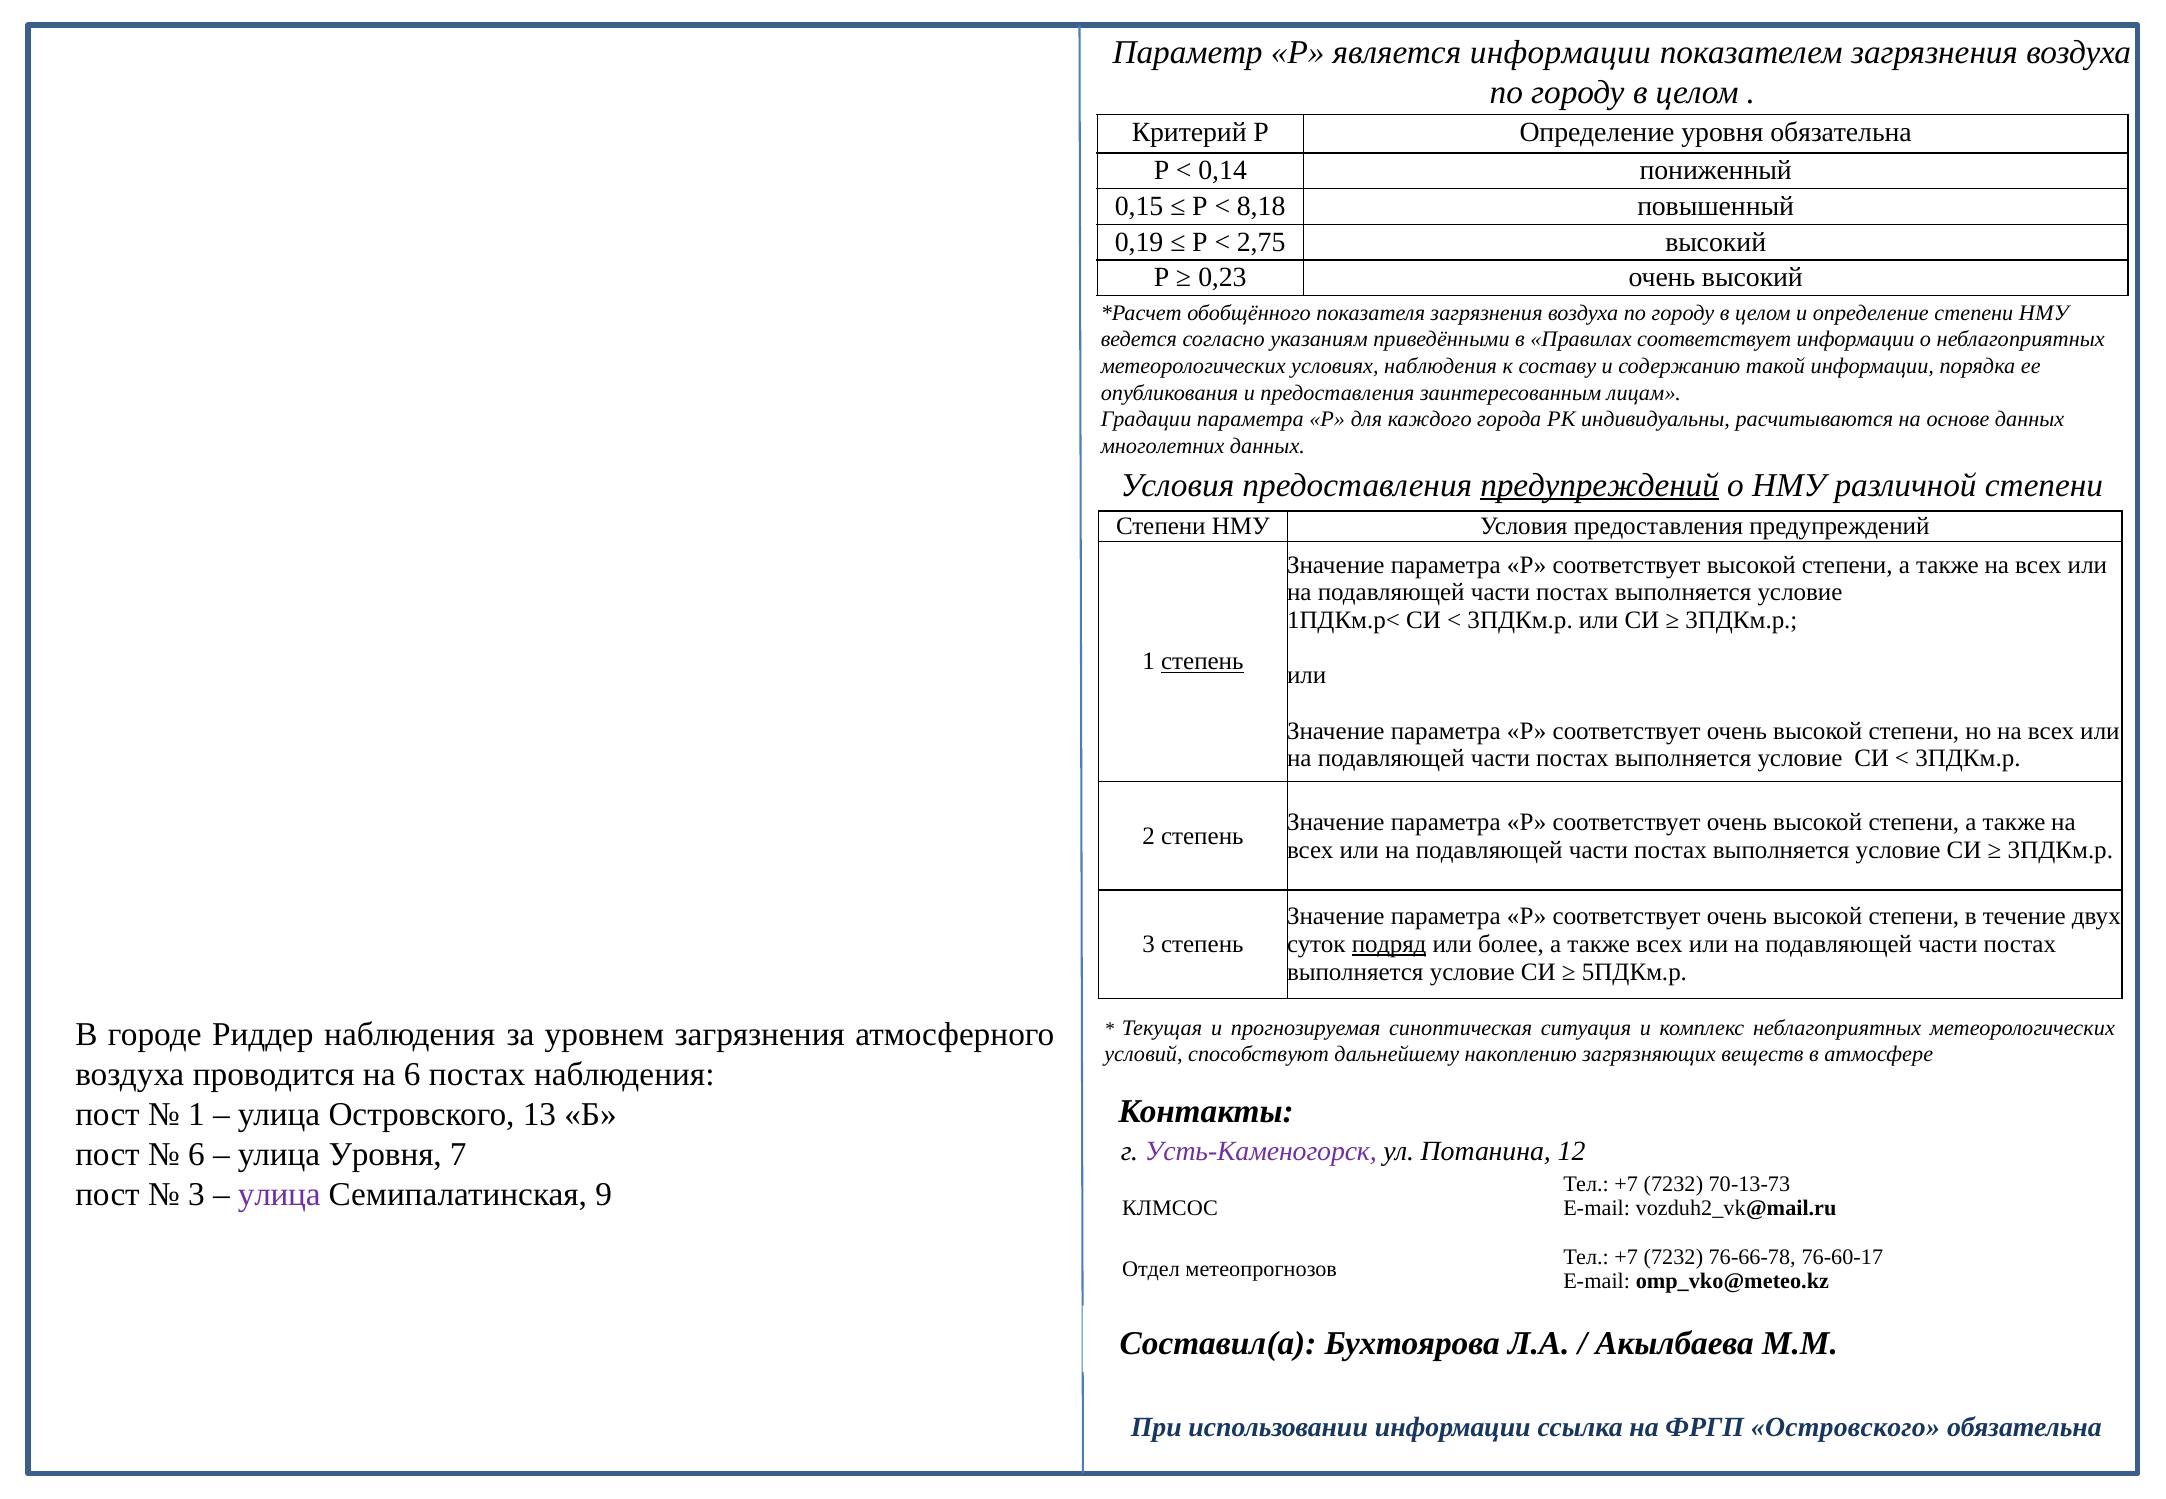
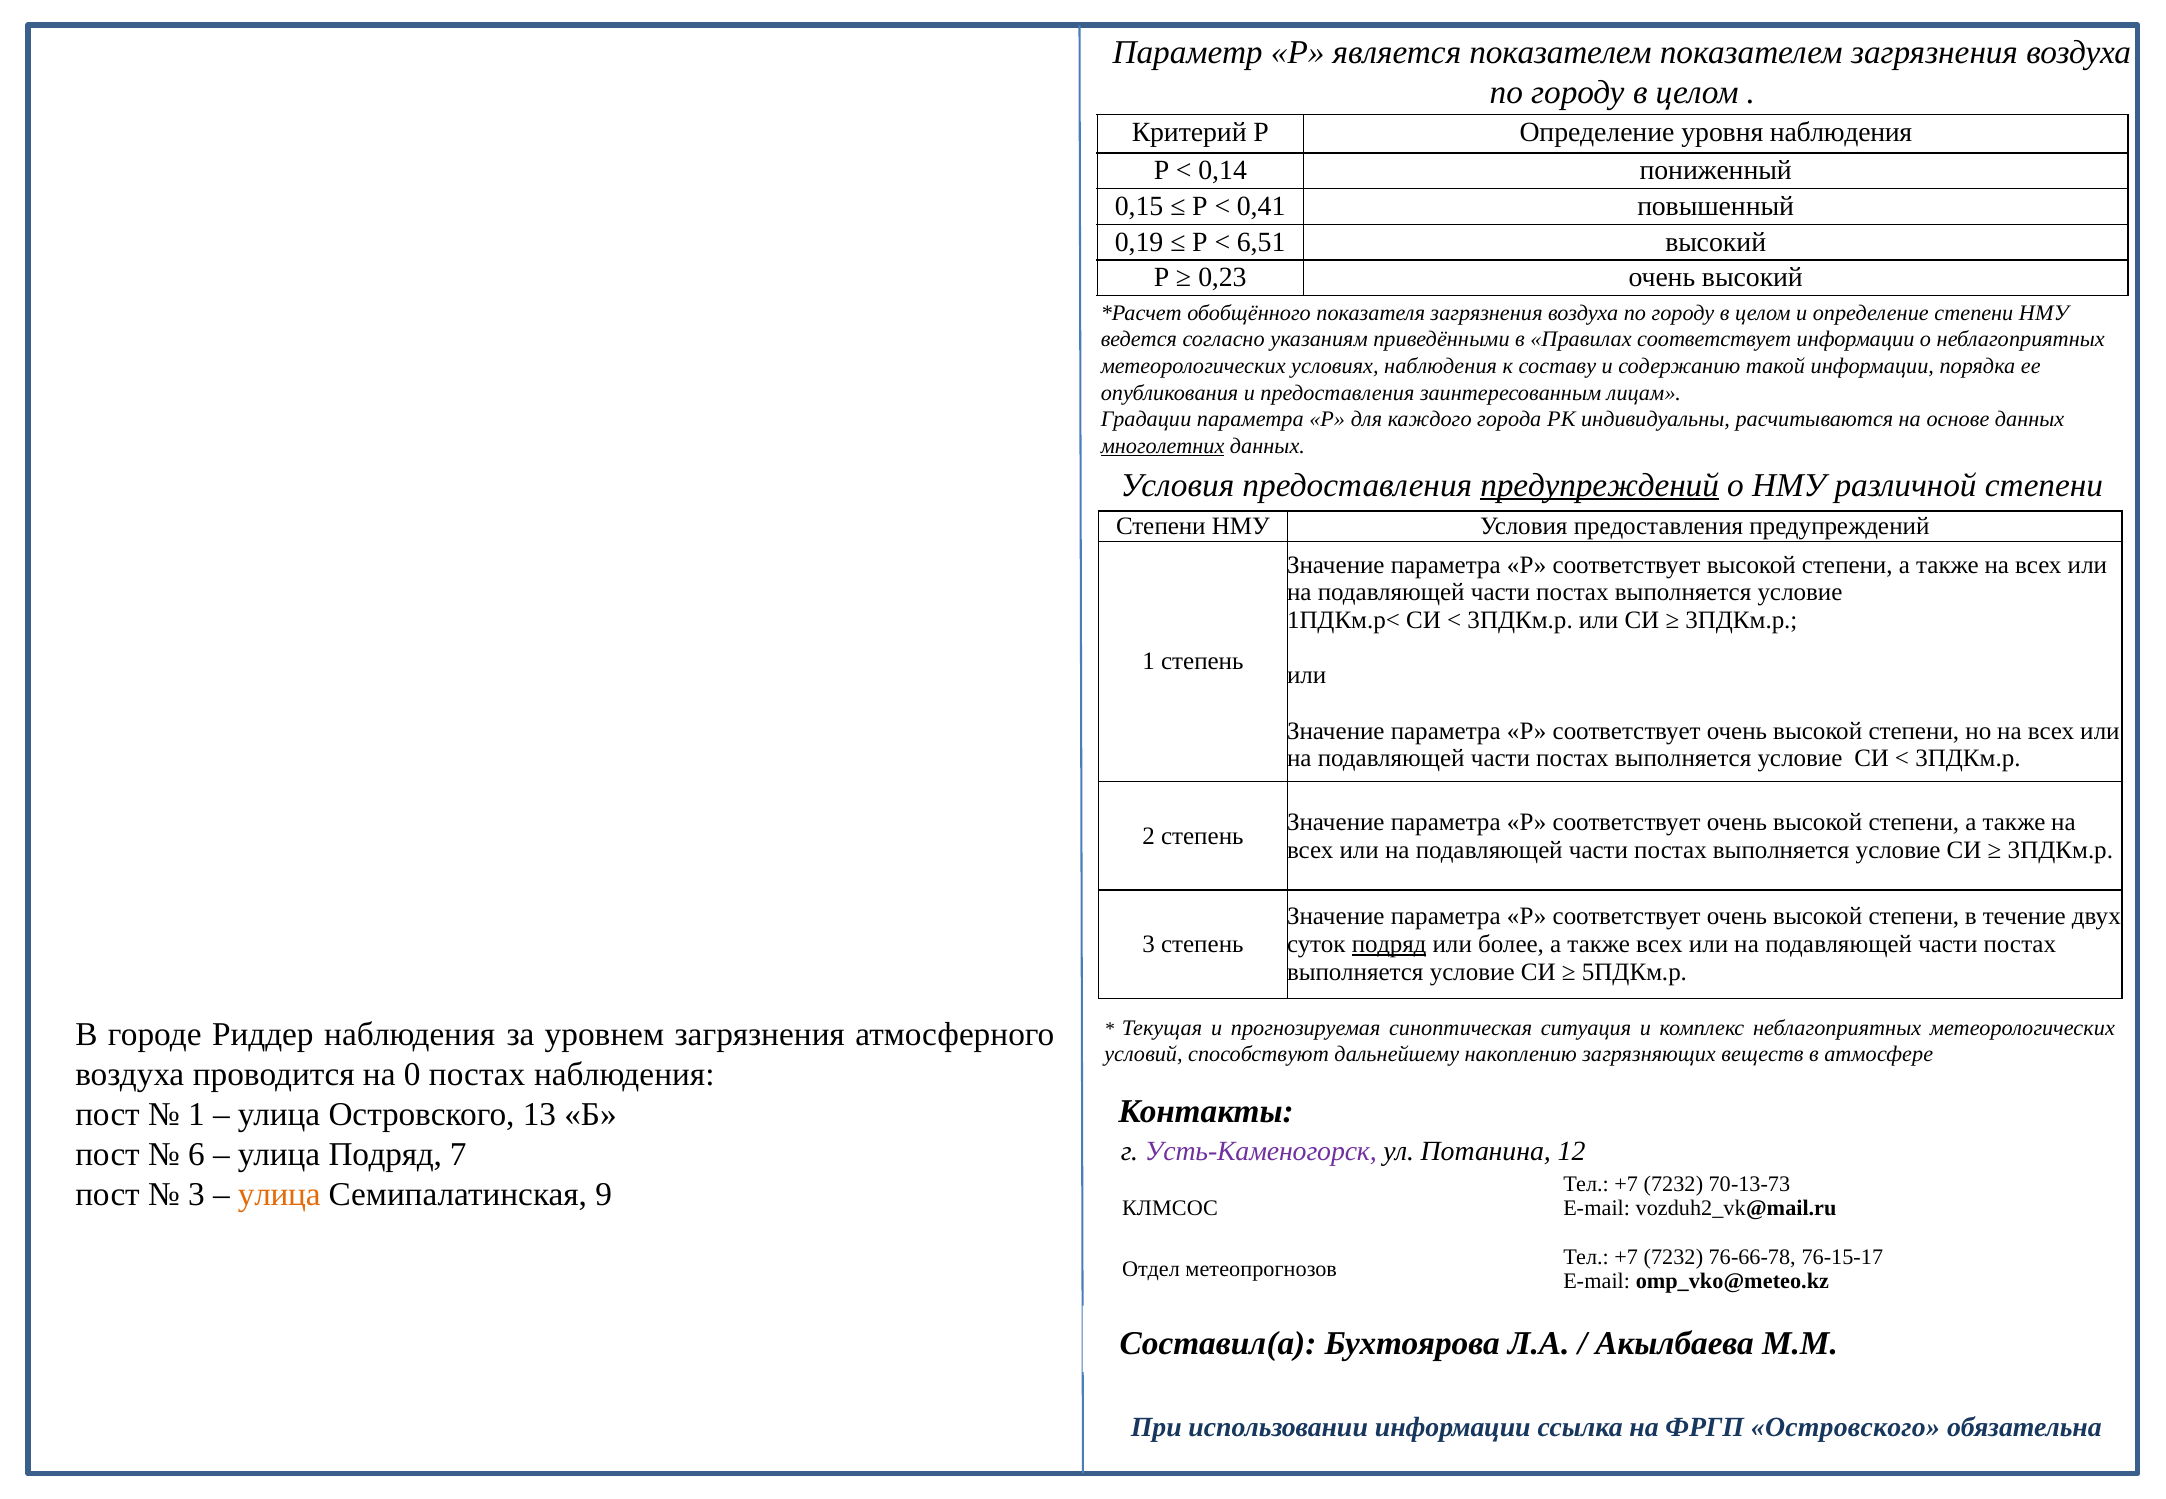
является информации: информации -> показателем
уровня обязательна: обязательна -> наблюдения
8,18: 8,18 -> 0,41
2,75: 2,75 -> 6,51
многолетних underline: none -> present
степень at (1202, 662) underline: present -> none
на 6: 6 -> 0
улица Уровня: Уровня -> Подряд
улица at (279, 1195) colour: purple -> orange
76-60-17: 76-60-17 -> 76-15-17
